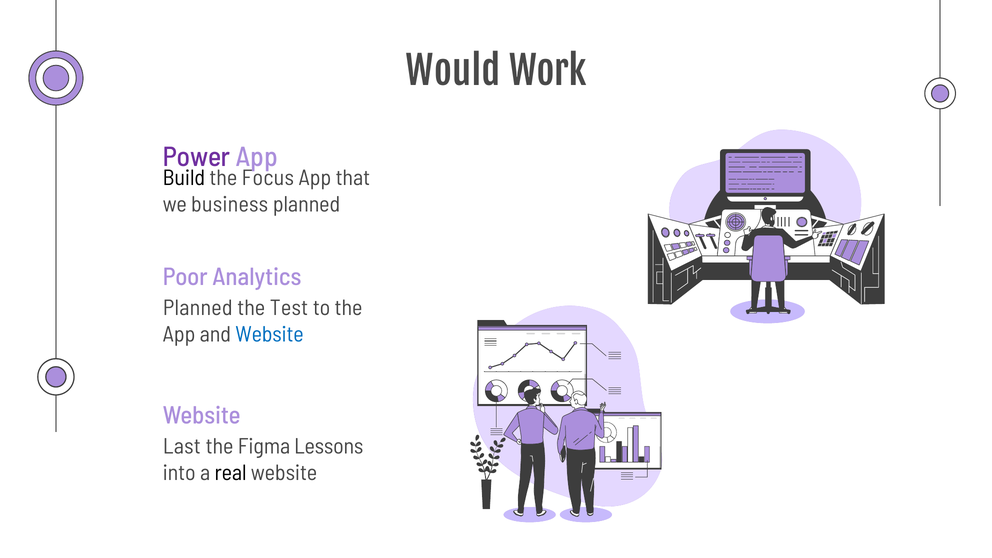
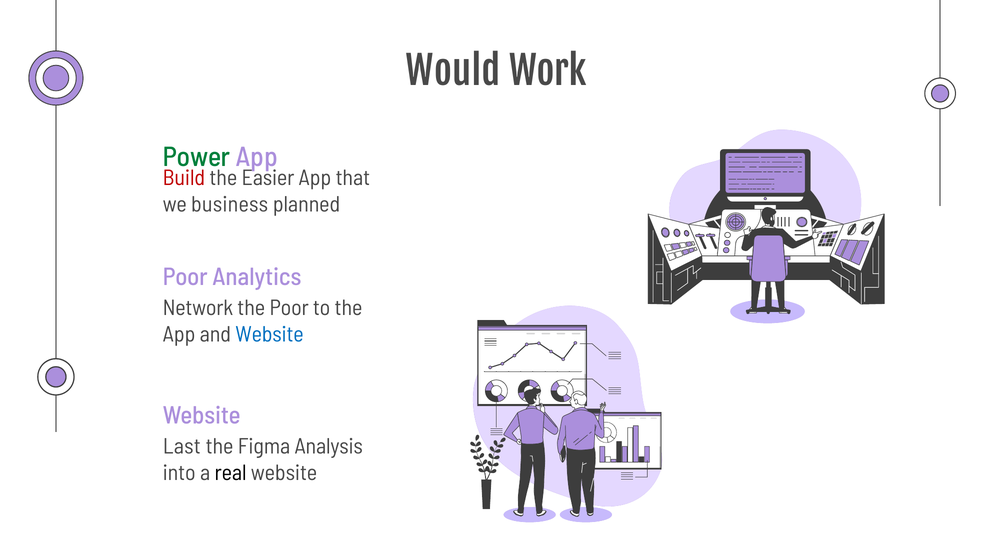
Power colour: purple -> green
Build colour: black -> red
Focus: Focus -> Easier
Planned at (198, 308): Planned -> Network
the Test: Test -> Poor
Lessons: Lessons -> Analysis
